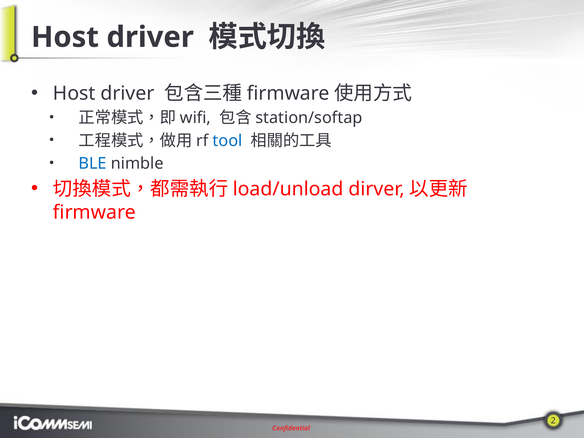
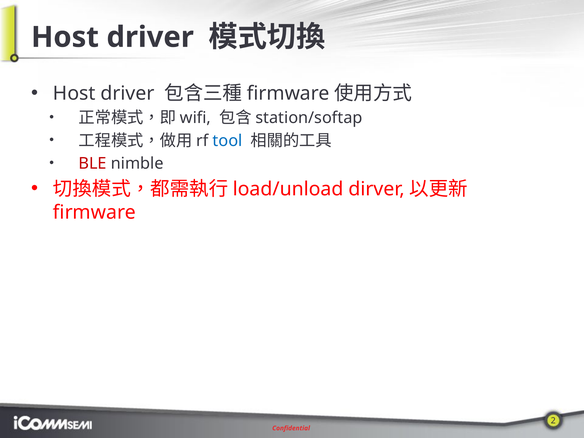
BLE colour: blue -> red
